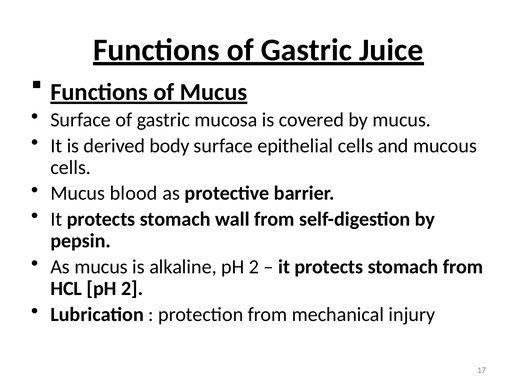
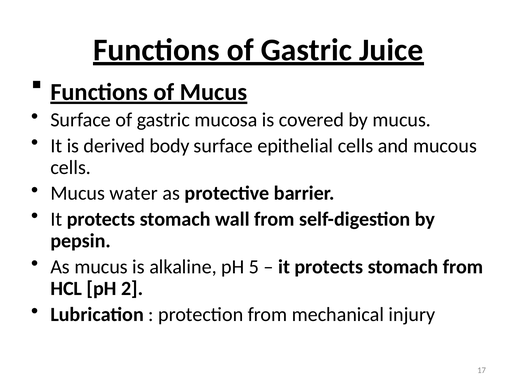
blood: blood -> water
alkaline pH 2: 2 -> 5
